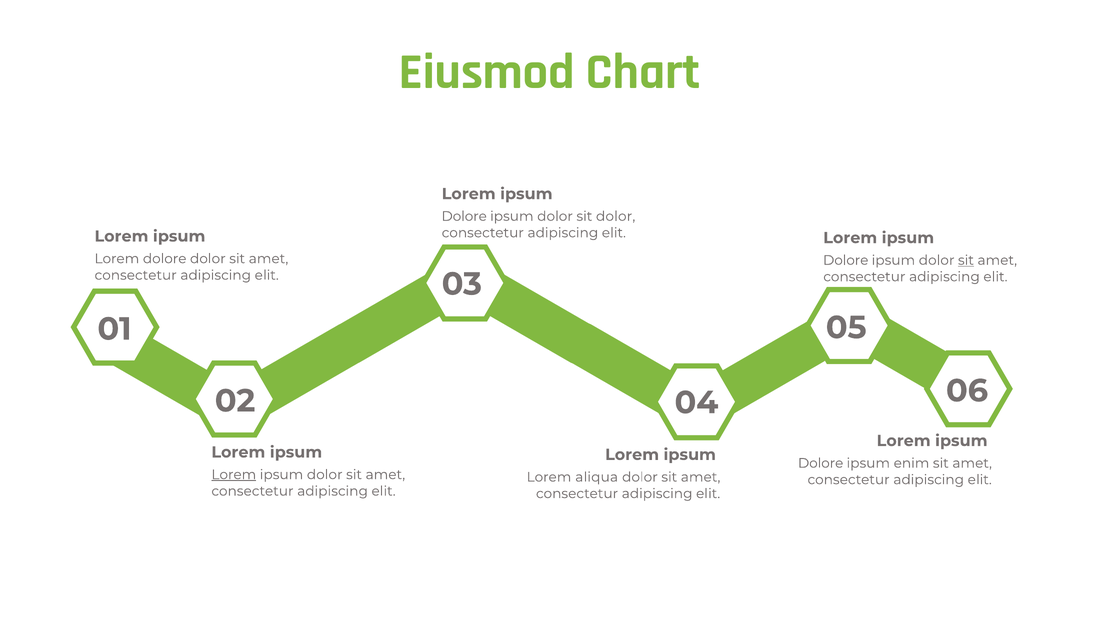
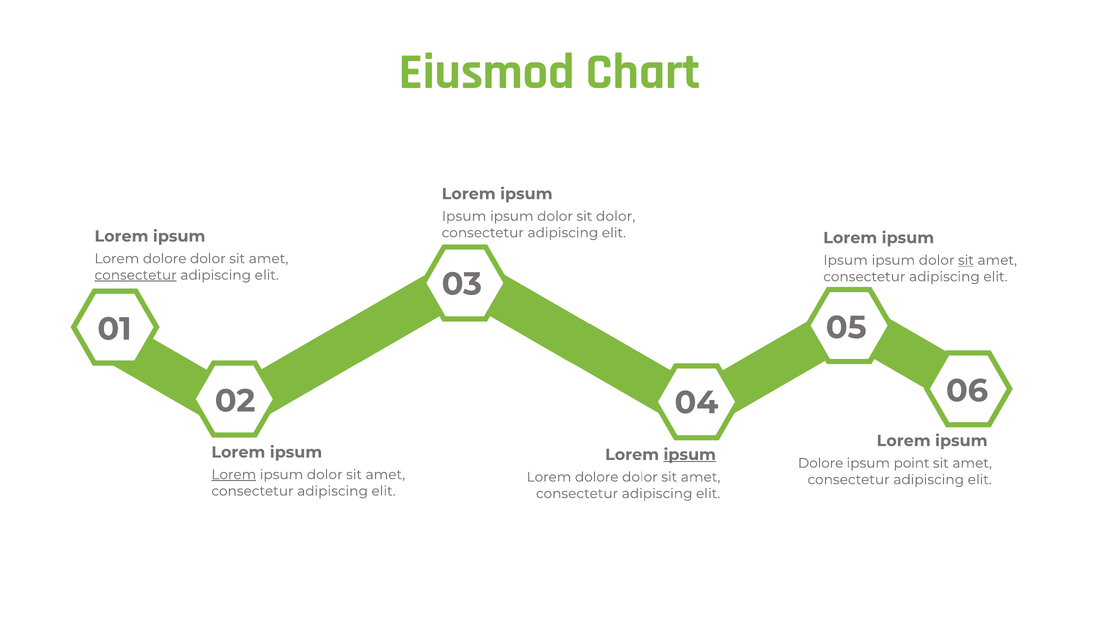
Dolore at (464, 216): Dolore -> Ipsum
Dolore at (846, 260): Dolore -> Ipsum
consectetur at (136, 275) underline: none -> present
ipsum at (690, 454) underline: none -> present
enim: enim -> point
aliqua at (597, 477): aliqua -> dolore
